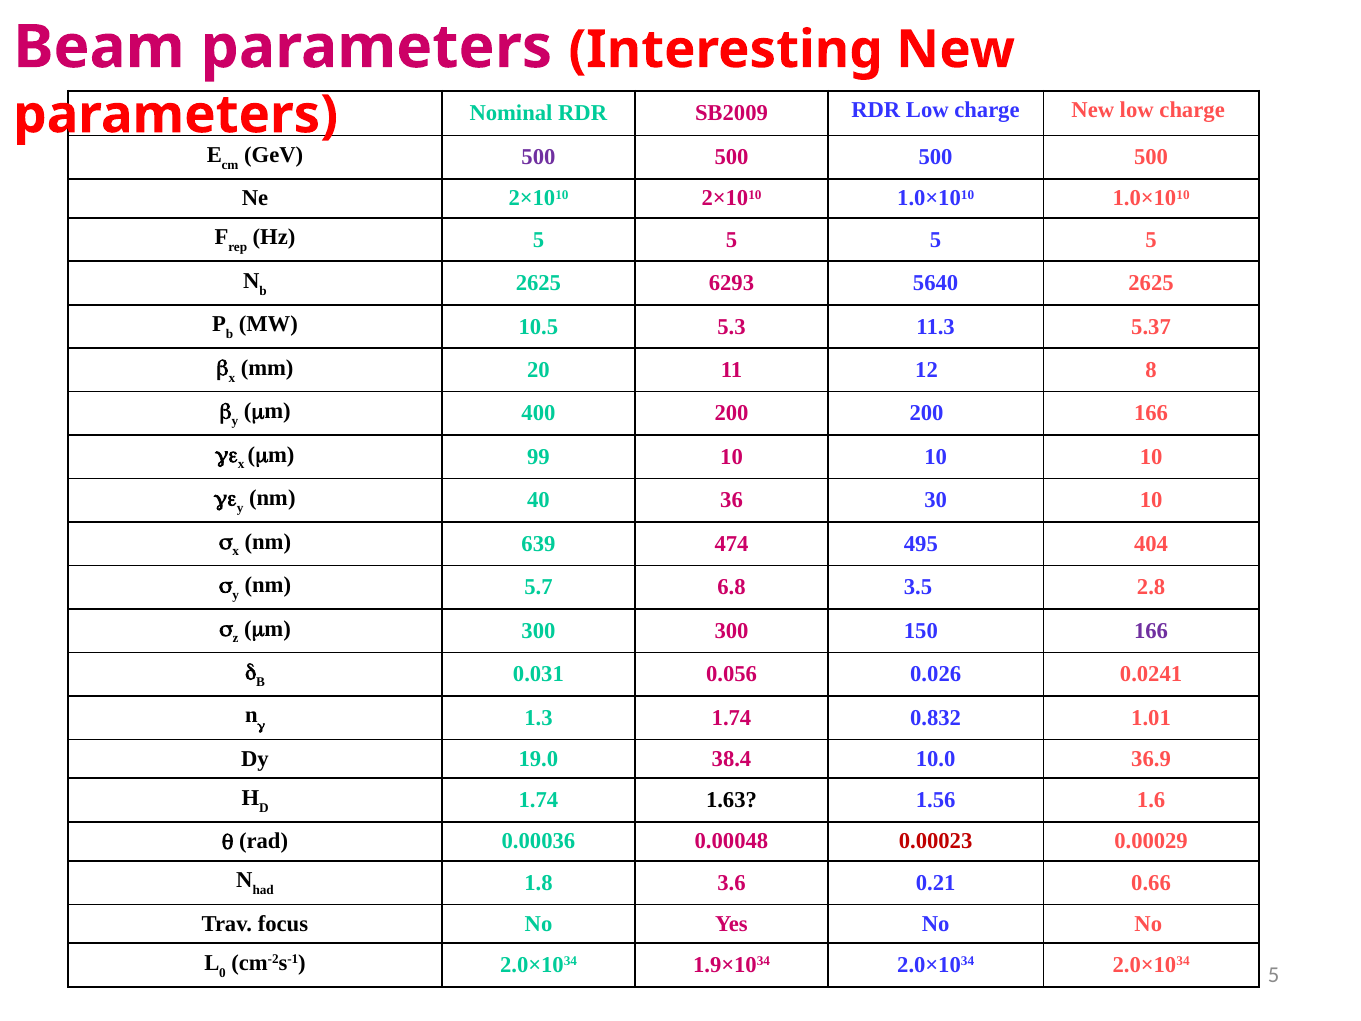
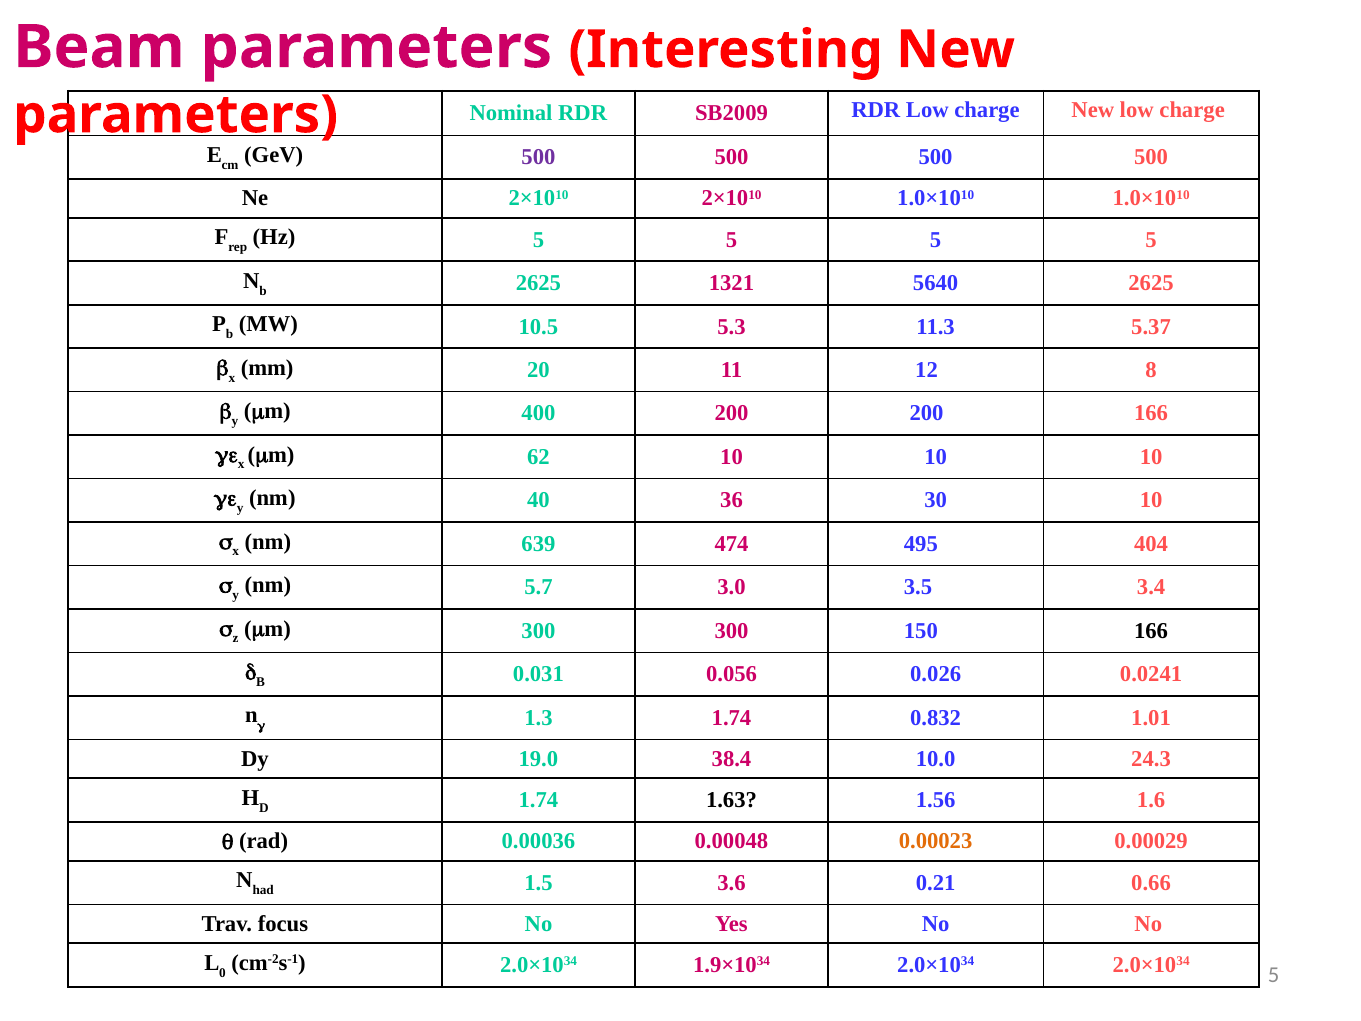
6293: 6293 -> 1321
99: 99 -> 62
6.8: 6.8 -> 3.0
2.8: 2.8 -> 3.4
166 at (1151, 631) colour: purple -> black
36.9: 36.9 -> 24.3
0.00023 colour: red -> orange
1.8: 1.8 -> 1.5
